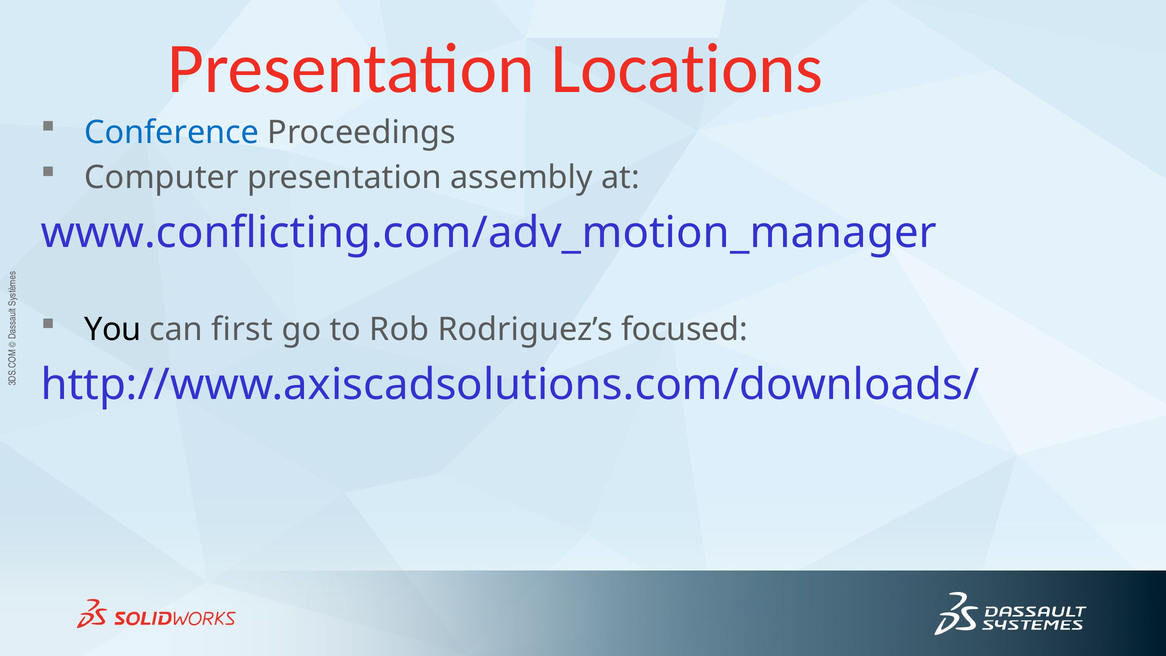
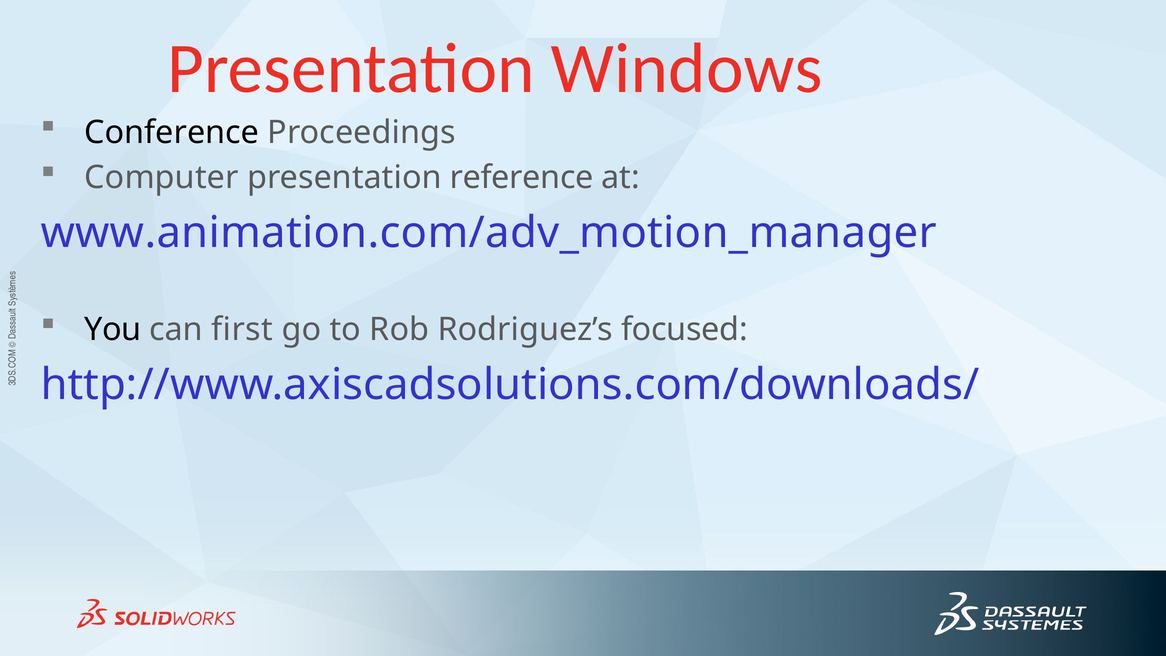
Locations: Locations -> Windows
Conference colour: blue -> black
assembly: assembly -> reference
www.conflicting.com/adv_motion_manager: www.conflicting.com/adv_motion_manager -> www.animation.com/adv_motion_manager
